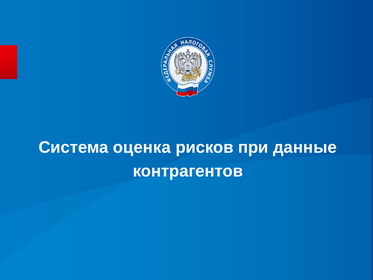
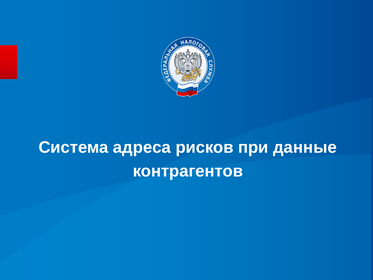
оценка: оценка -> адреса
